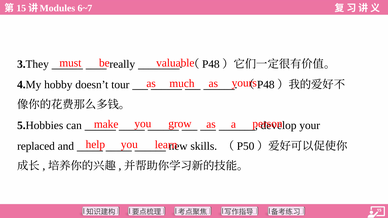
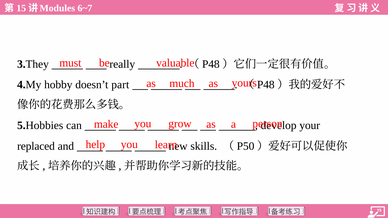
tour: tour -> part
